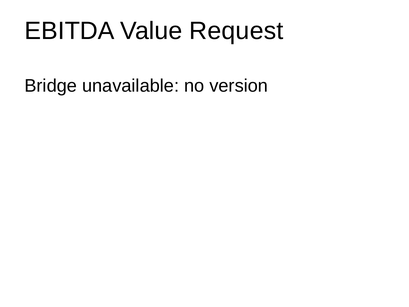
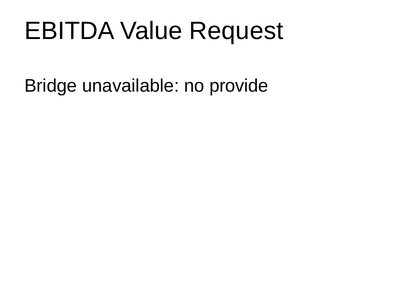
version: version -> provide
